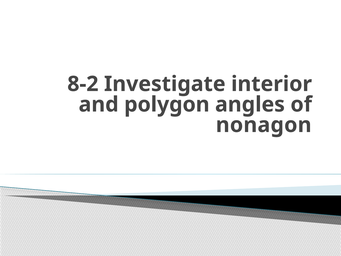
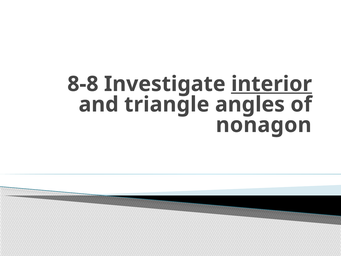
8-2: 8-2 -> 8-8
interior underline: none -> present
polygon: polygon -> triangle
